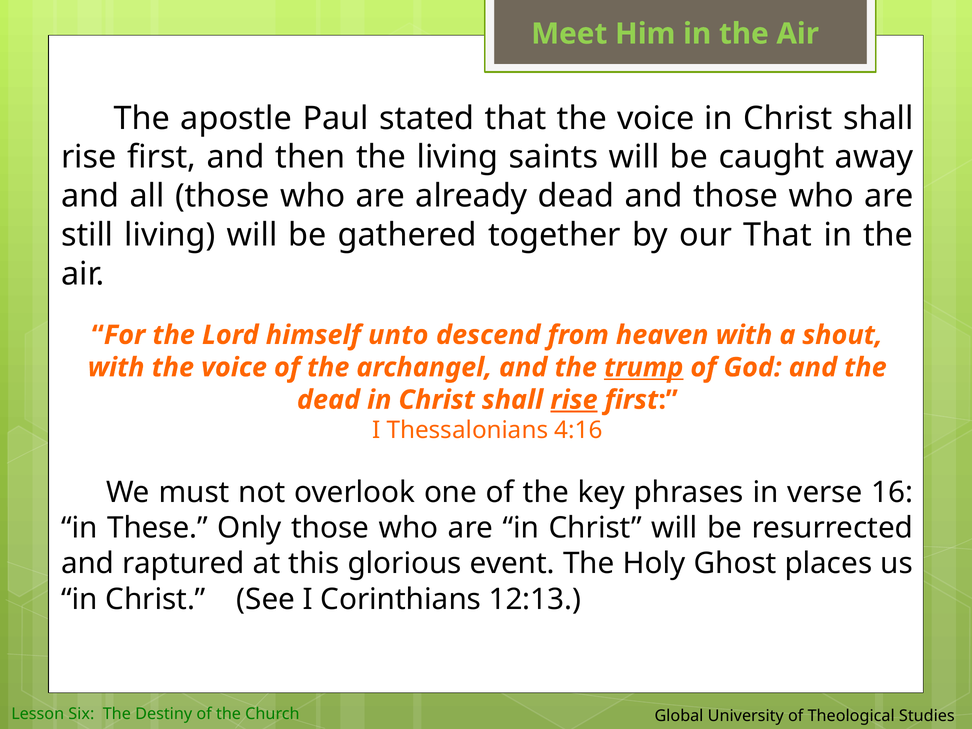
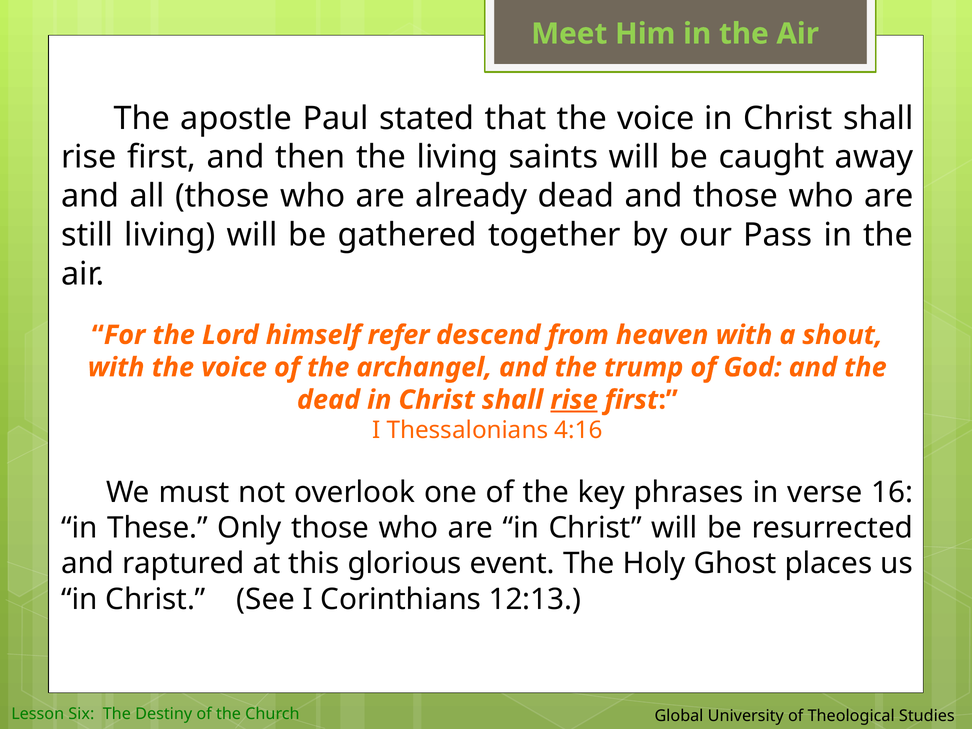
our That: That -> Pass
unto: unto -> refer
trump underline: present -> none
